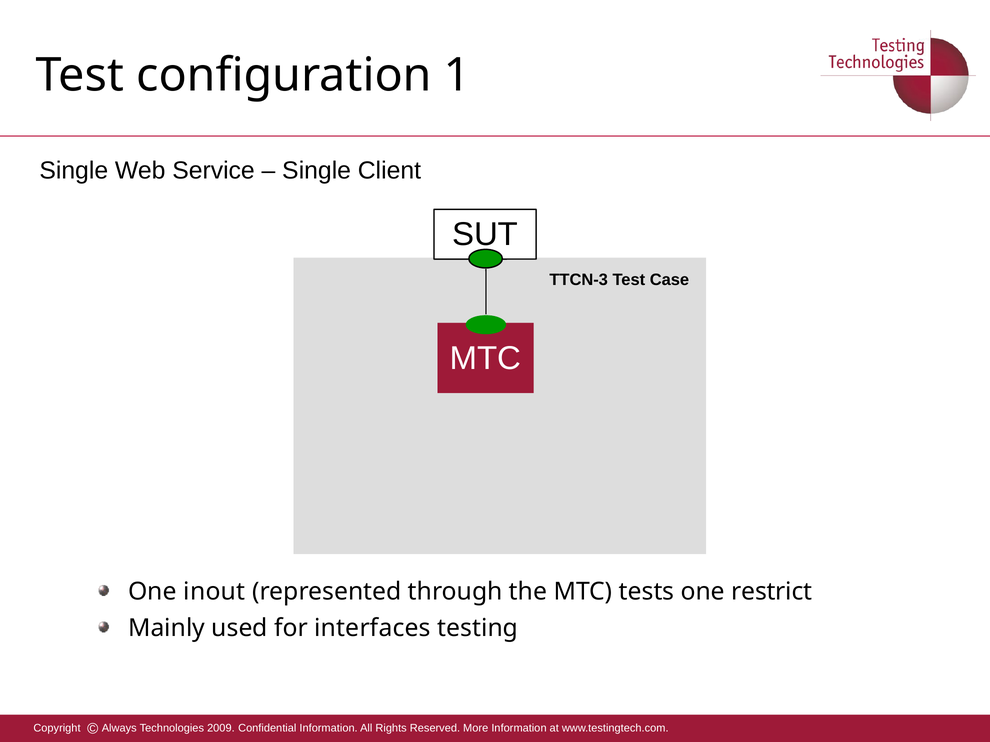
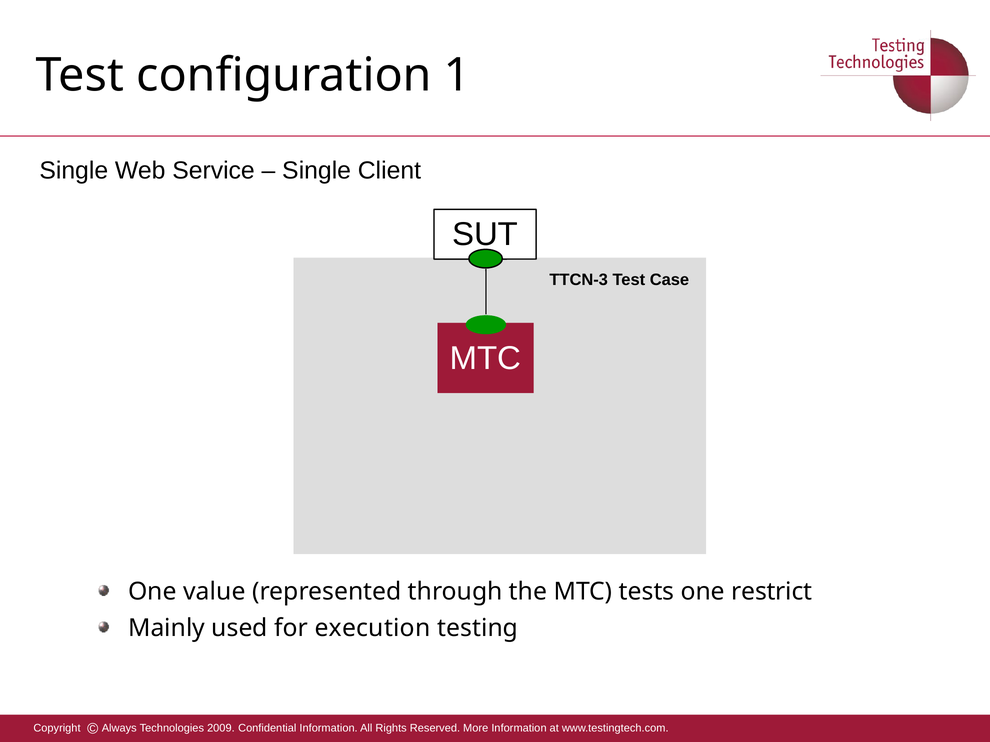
inout: inout -> value
interfaces: interfaces -> execution
